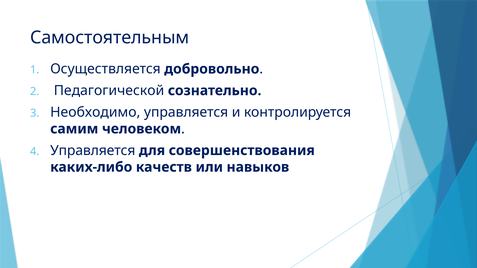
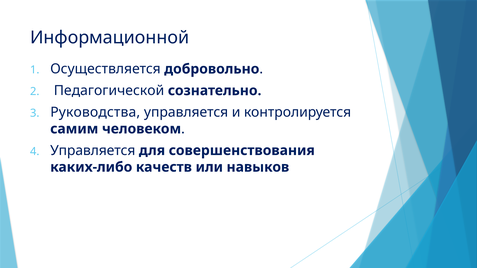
Самостоятельным: Самостоятельным -> Информационной
Необходимо: Необходимо -> Руководства
